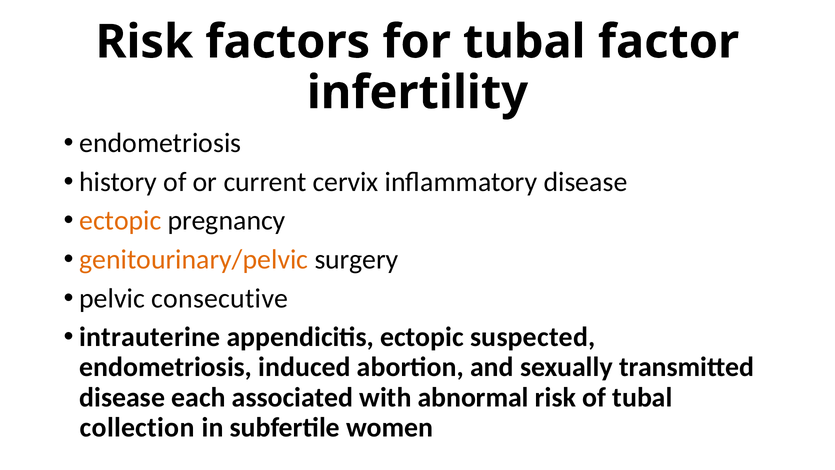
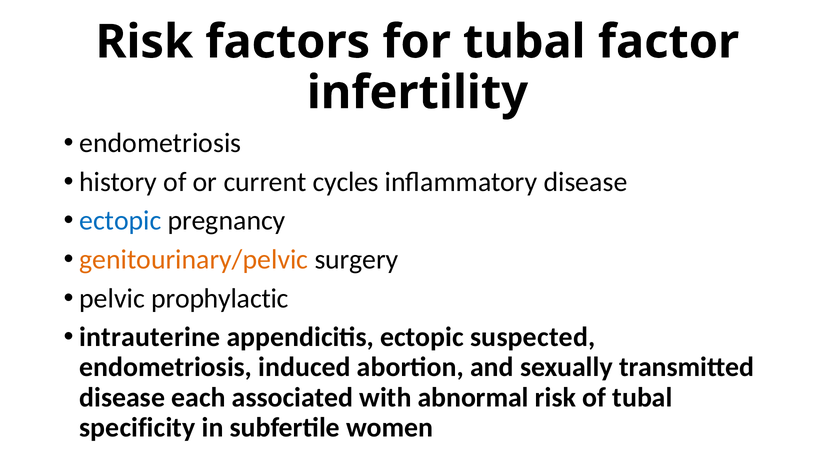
cervix: cervix -> cycles
ectopic at (120, 221) colour: orange -> blue
consecutive: consecutive -> prophylactic
collection: collection -> specificity
